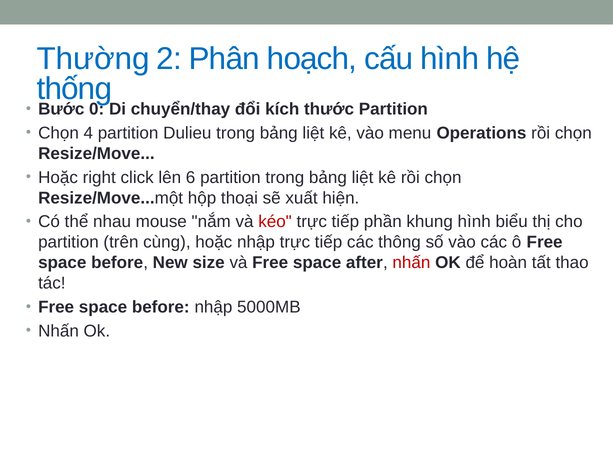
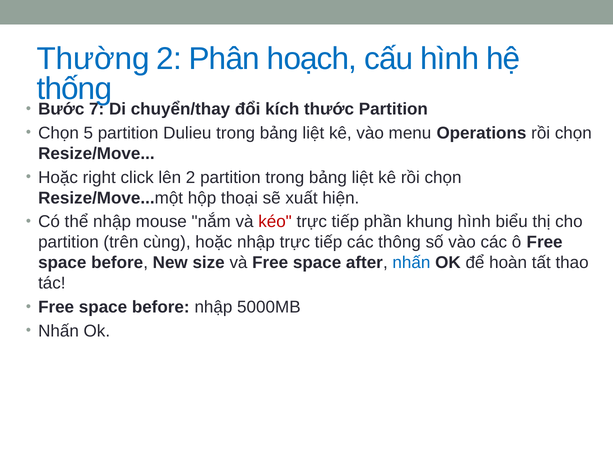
0: 0 -> 7
4: 4 -> 5
lên 6: 6 -> 2
thể nhau: nhau -> nhập
nhấn at (411, 263) colour: red -> blue
